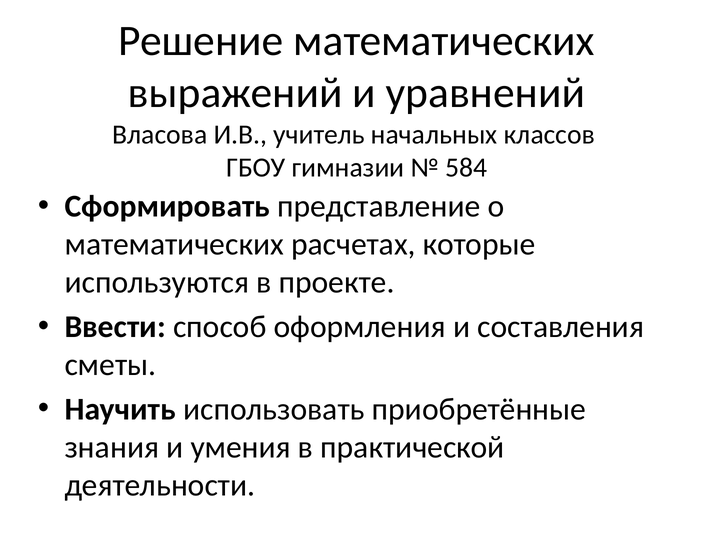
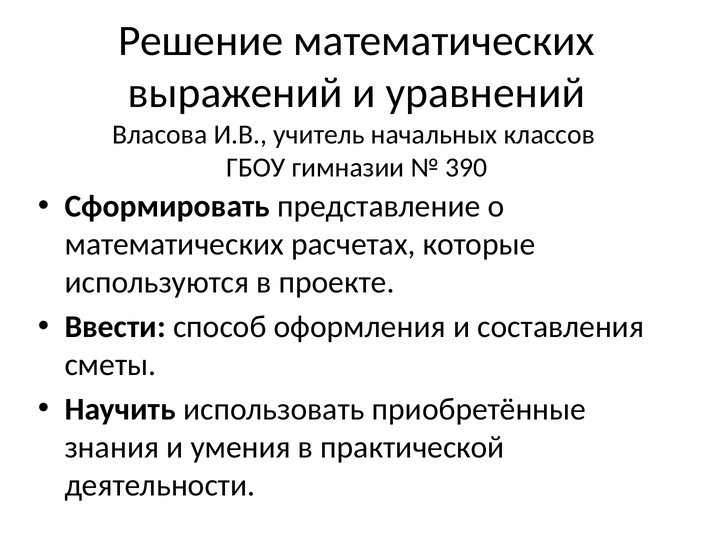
584: 584 -> 390
